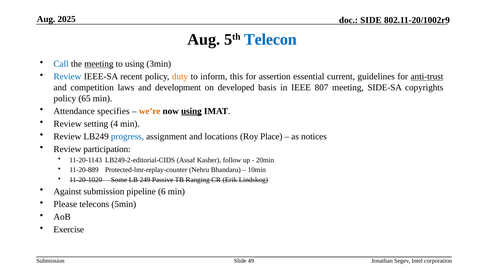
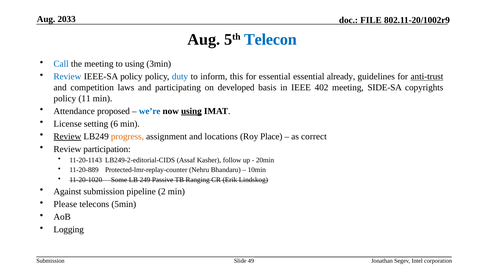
2025: 2025 -> 2033
SIDE: SIDE -> FILE
meeting at (99, 64) underline: present -> none
IEEE-SA recent: recent -> policy
duty colour: orange -> blue
for assertion: assertion -> essential
current: current -> already
development: development -> participating
807: 807 -> 402
65: 65 -> 11
specifies: specifies -> proposed
we’re colour: orange -> blue
Review at (68, 124): Review -> License
4: 4 -> 6
Review at (67, 137) underline: none -> present
progress colour: blue -> orange
notices: notices -> correct
6: 6 -> 2
Exercise: Exercise -> Logging
